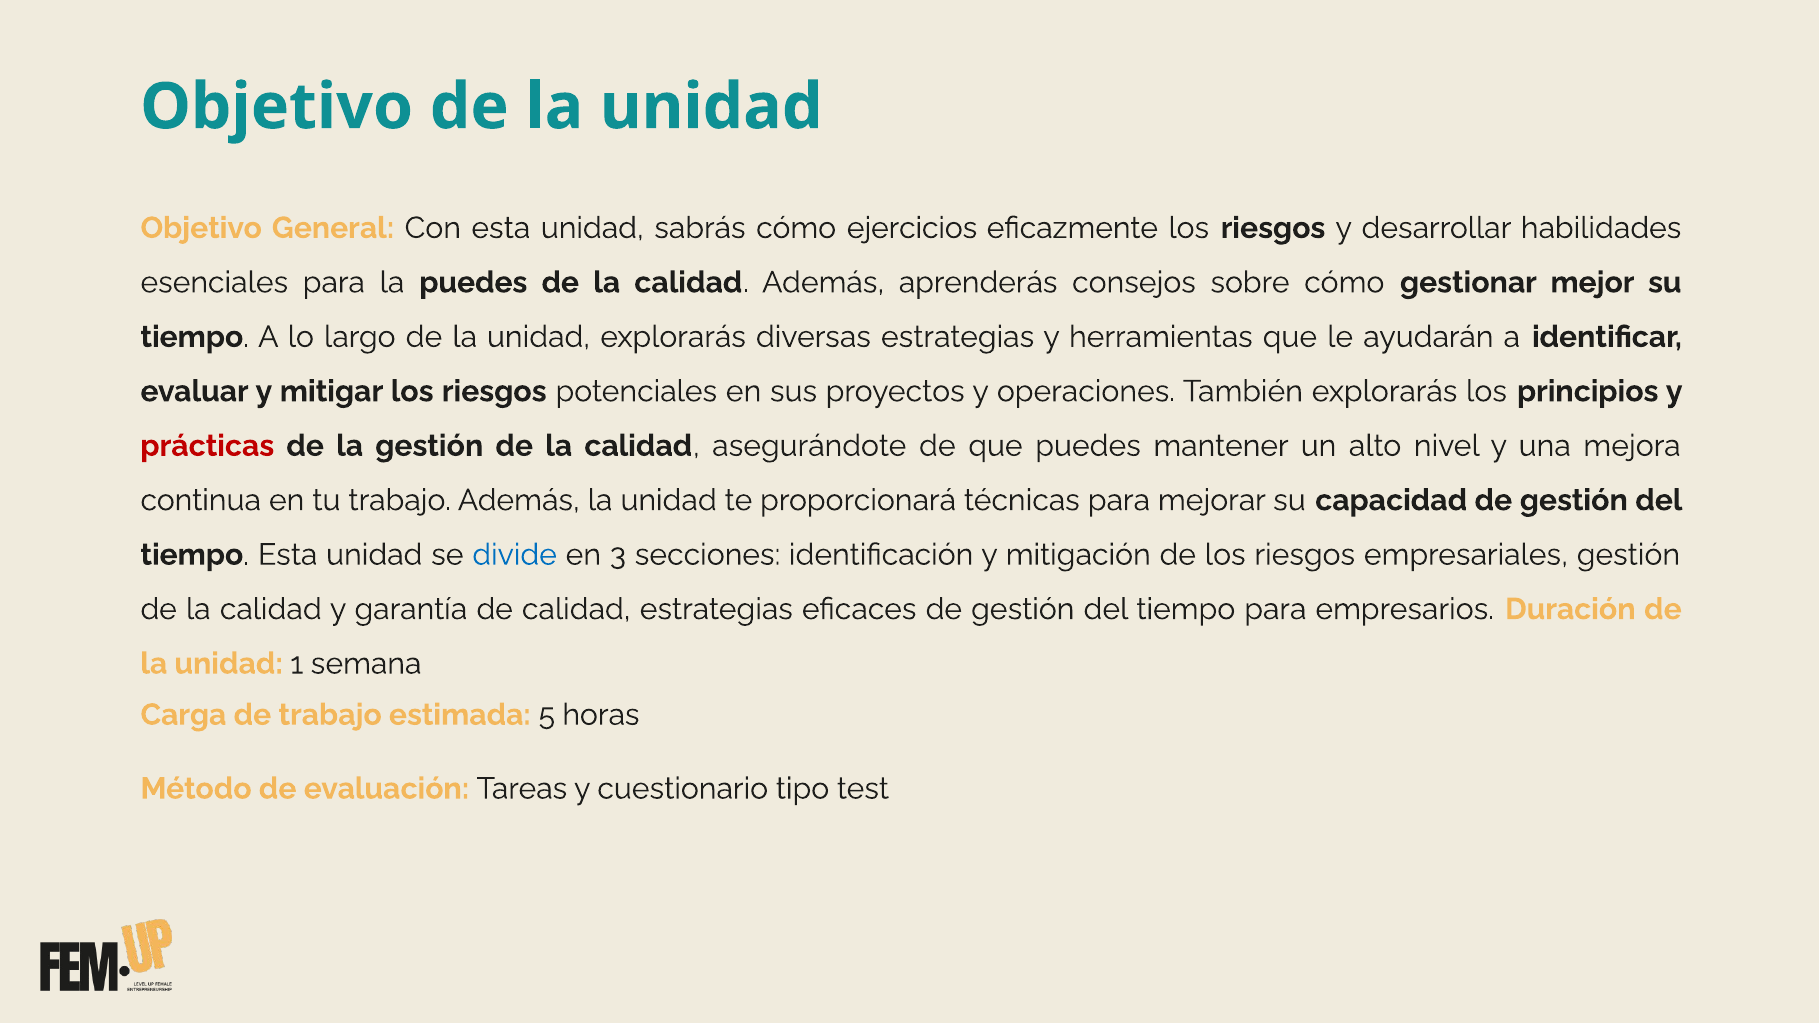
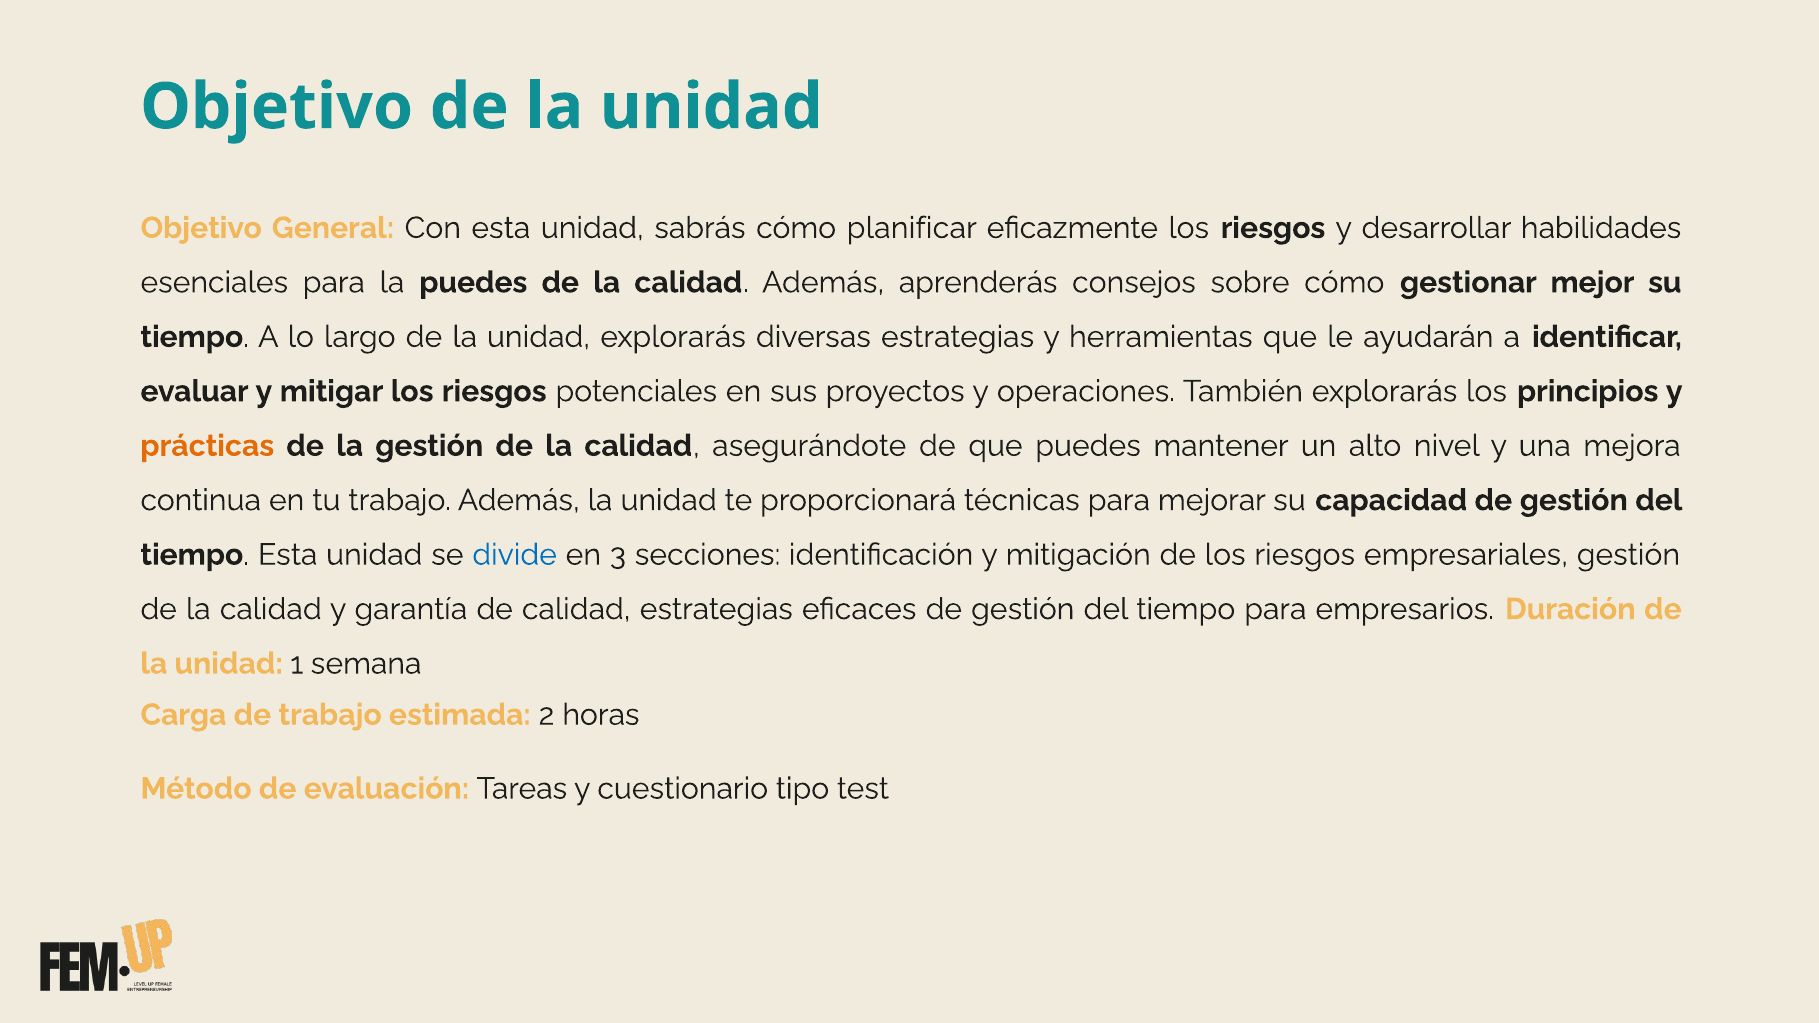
ejercicios: ejercicios -> planificar
prácticas colour: red -> orange
5: 5 -> 2
